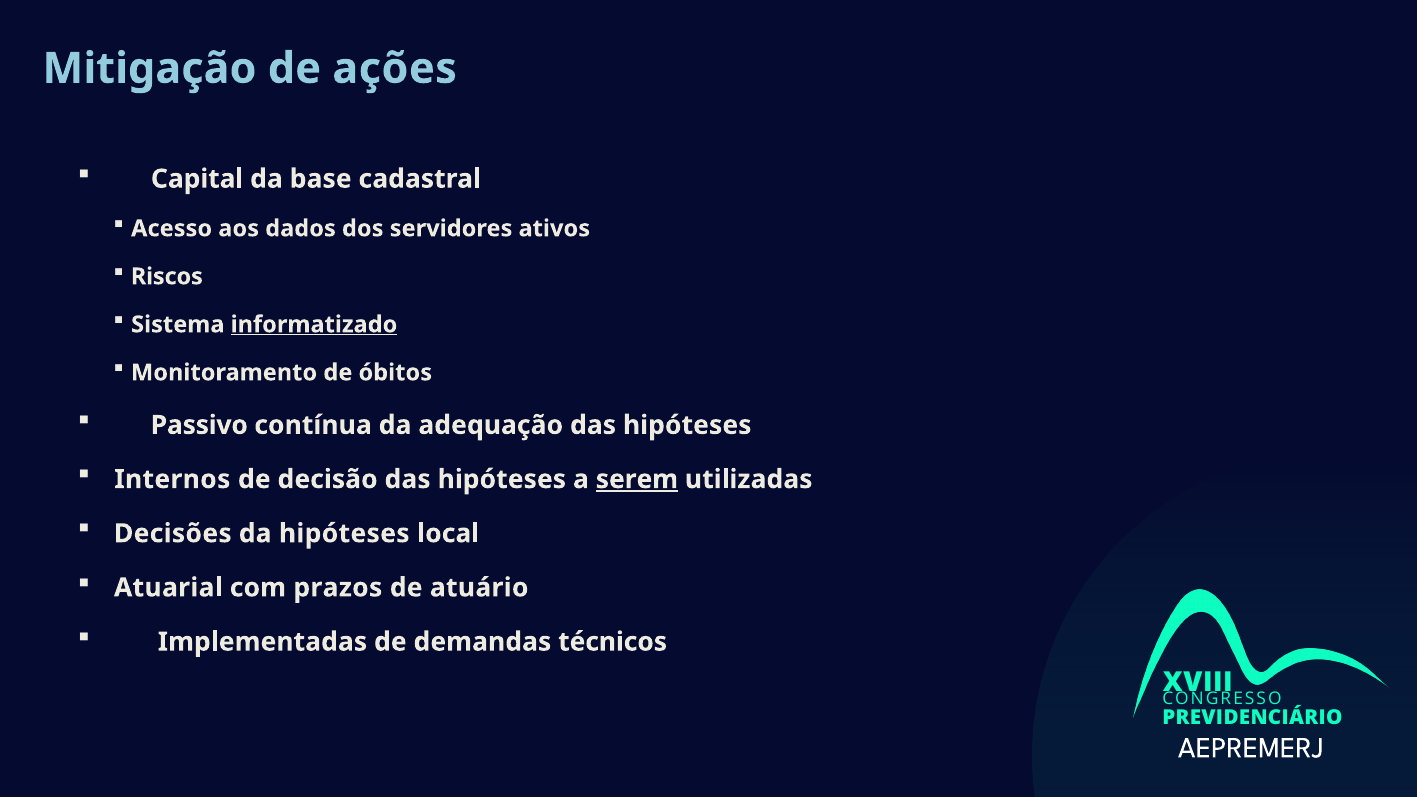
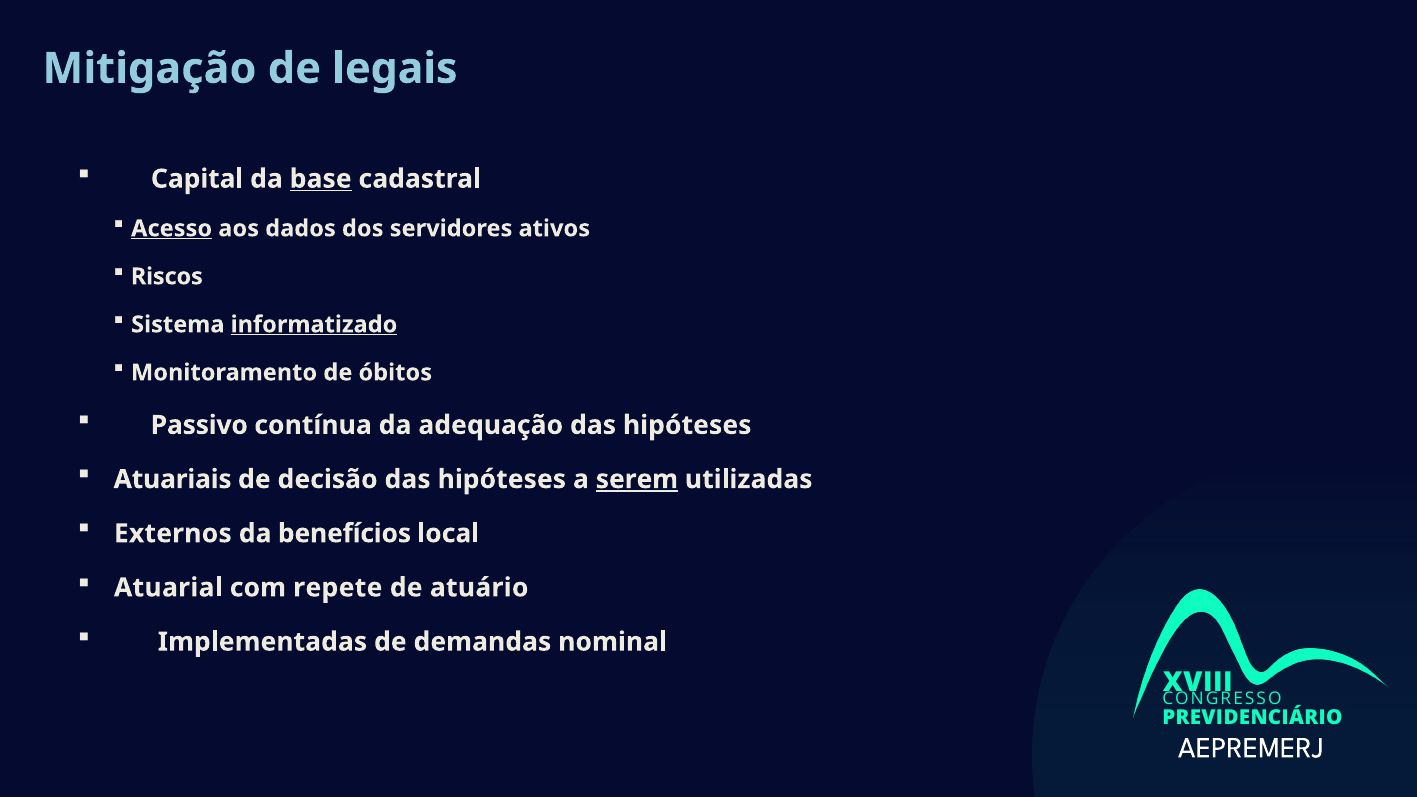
ações: ações -> legais
base underline: none -> present
Acesso underline: none -> present
Internos: Internos -> Atuariais
Decisões: Decisões -> Externos
da hipóteses: hipóteses -> benefícios
prazos: prazos -> repete
técnicos: técnicos -> nominal
